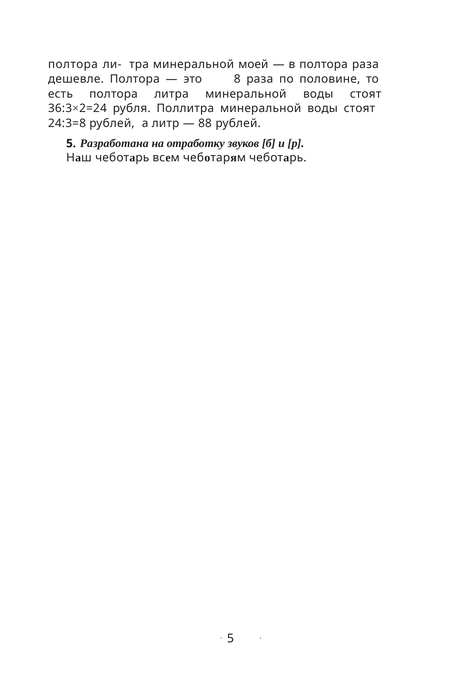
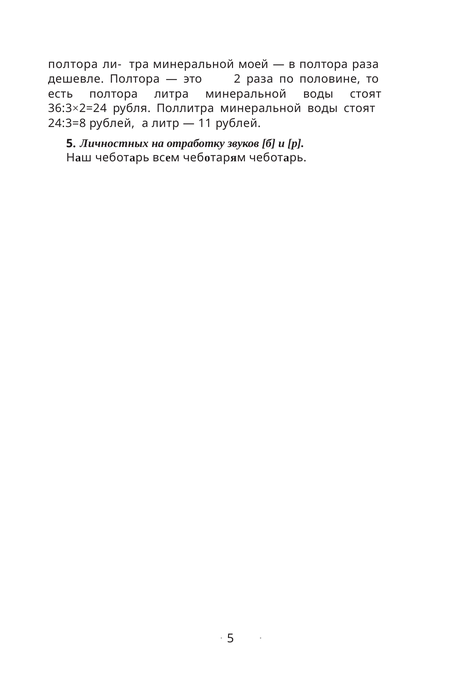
8: 8 -> 2
88: 88 -> 11
Разработана: Разработана -> Личностных
